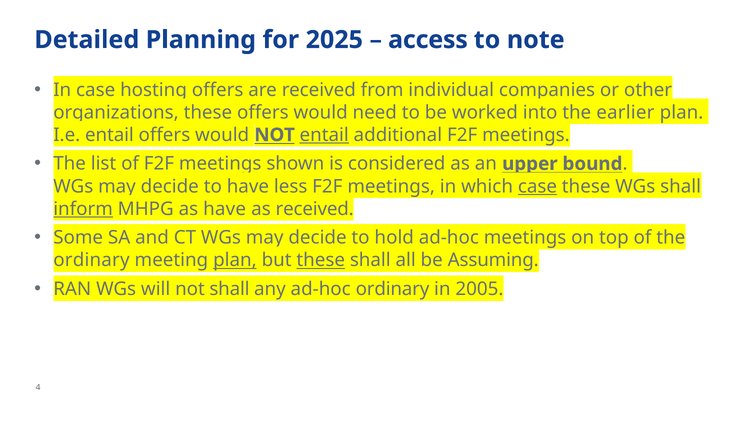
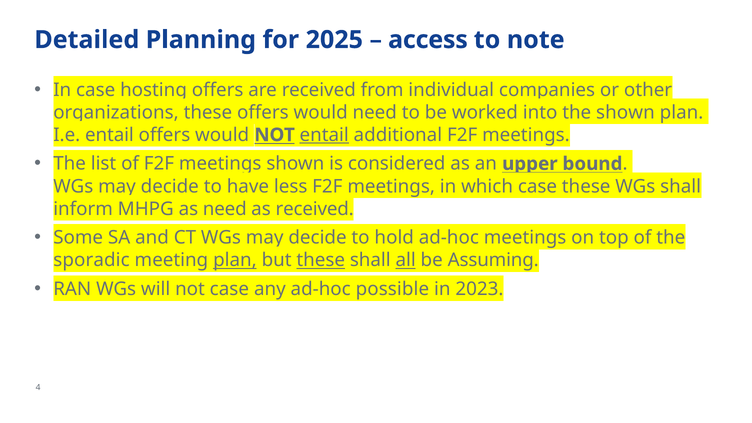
the earlier: earlier -> shown
case at (537, 186) underline: present -> none
inform underline: present -> none
as have: have -> need
ordinary at (91, 260): ordinary -> sporadic
all underline: none -> present
not shall: shall -> case
ad-hoc ordinary: ordinary -> possible
2005: 2005 -> 2023
